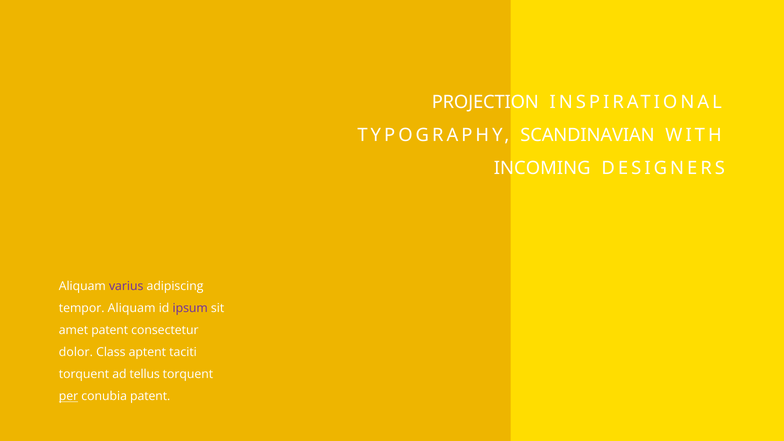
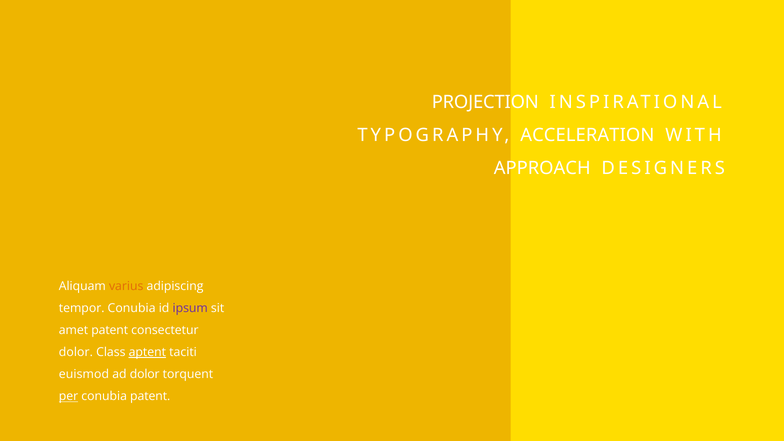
SCANDINAVIAN: SCANDINAVIAN -> ACCELERATION
INCOMING: INCOMING -> APPROACH
varius colour: purple -> orange
tempor Aliquam: Aliquam -> Conubia
aptent underline: none -> present
torquent at (84, 374): torquent -> euismod
ad tellus: tellus -> dolor
